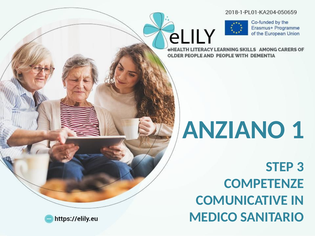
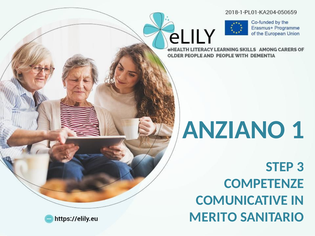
MEDICO: MEDICO -> MERITO
